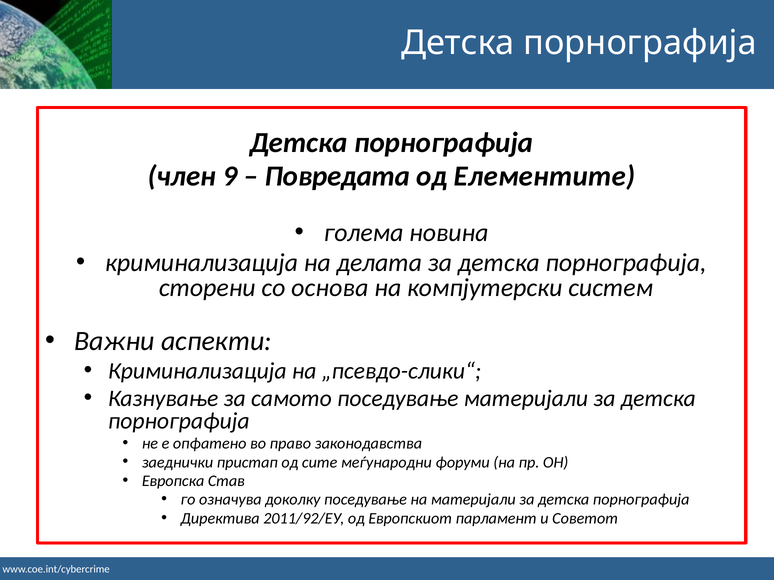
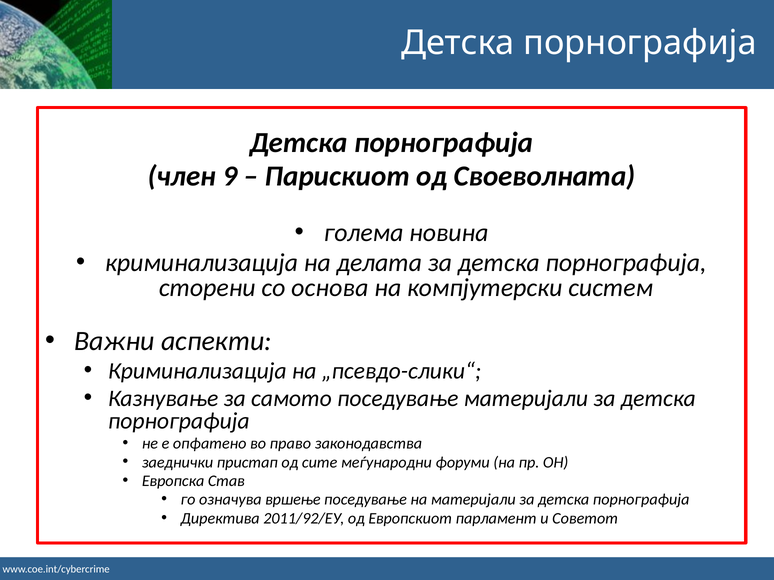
Повредата: Повредата -> Парискиот
Елементите: Елементите -> Своеволната
доколку: доколку -> вршење
